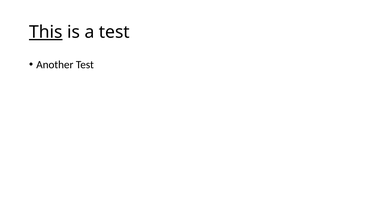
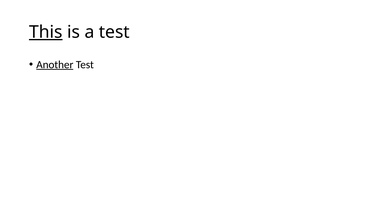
Another underline: none -> present
